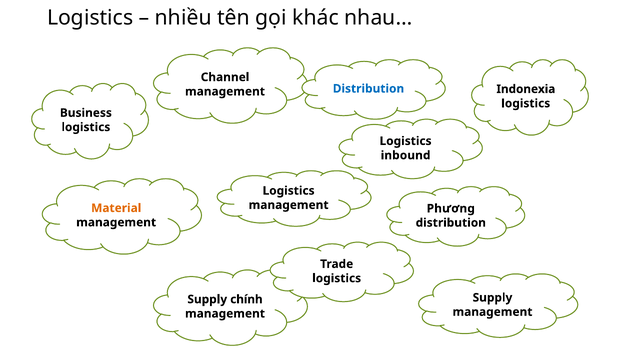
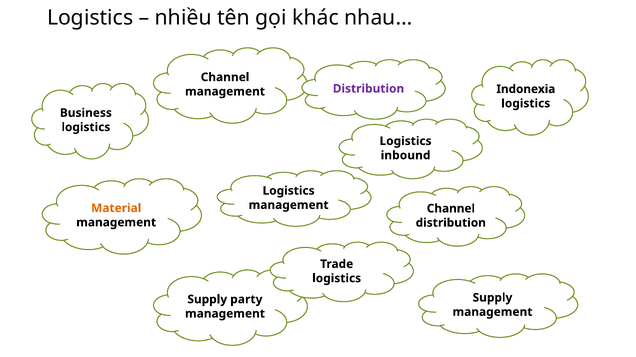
Distribution at (368, 89) colour: blue -> purple
Phương at (451, 209): Phương -> Channel
chính: chính -> party
